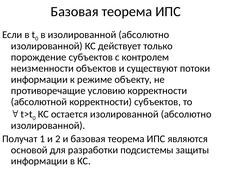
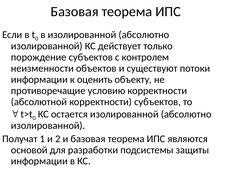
режиме: режиме -> оценить
